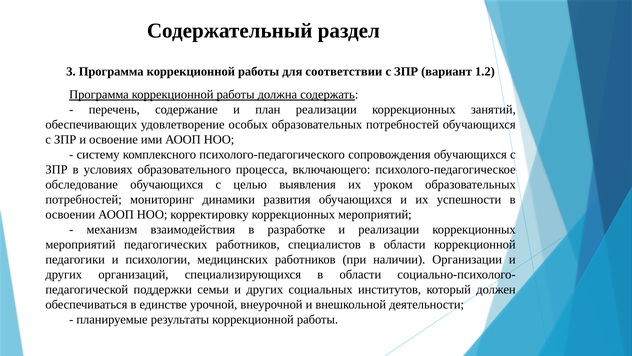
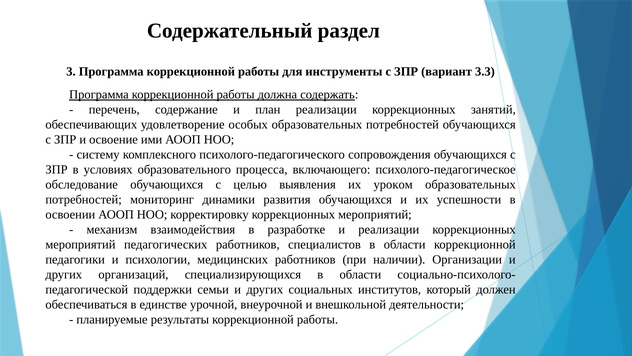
соответствии: соответствии -> инструменты
1.2: 1.2 -> 3.3
